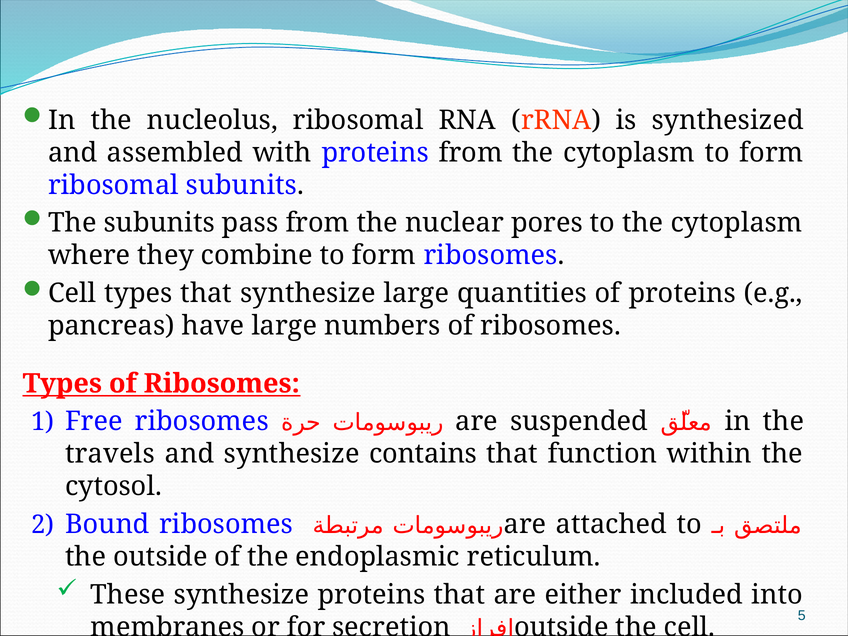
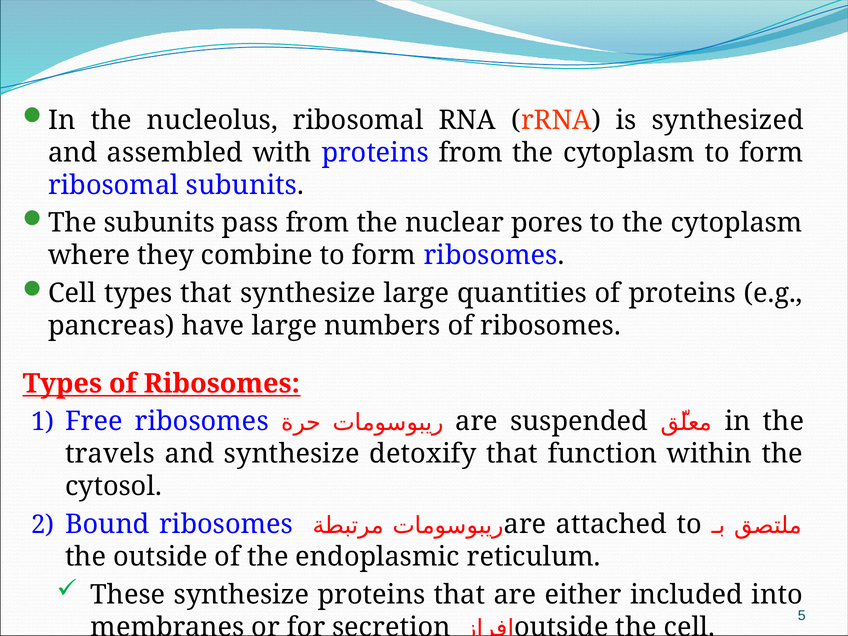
contains: contains -> detoxify
